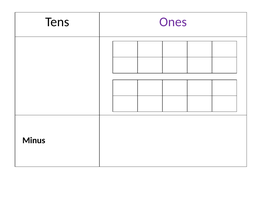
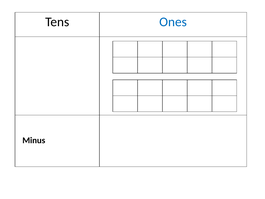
Ones colour: purple -> blue
